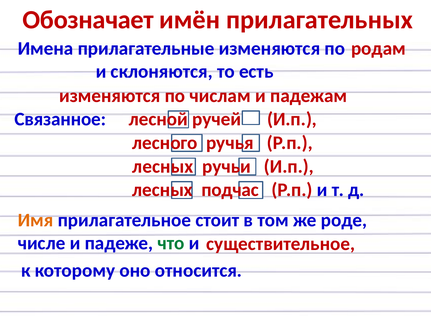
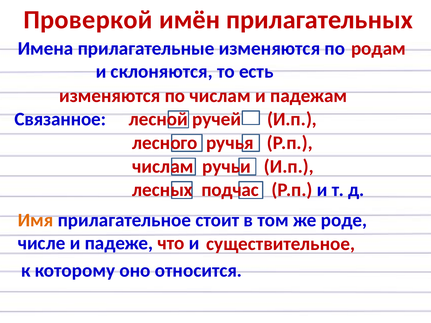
Обозначает: Обозначает -> Проверкой
лесных at (163, 166): лесных -> числам
что colour: green -> red
